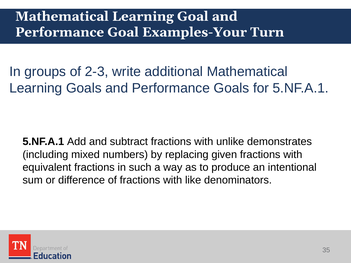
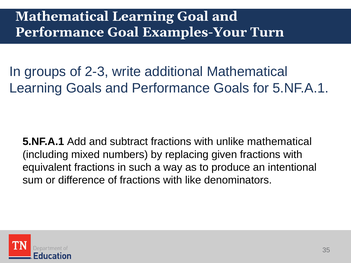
unlike demonstrates: demonstrates -> mathematical
